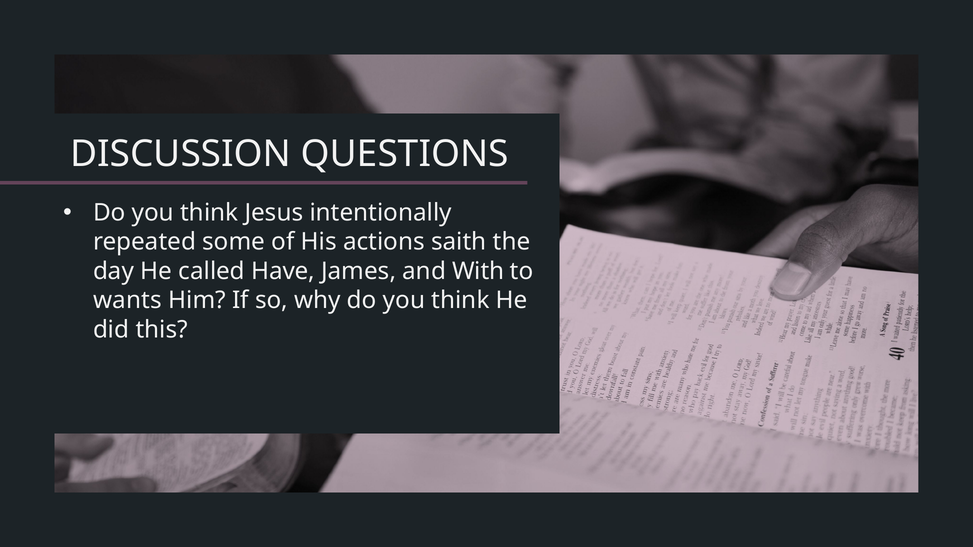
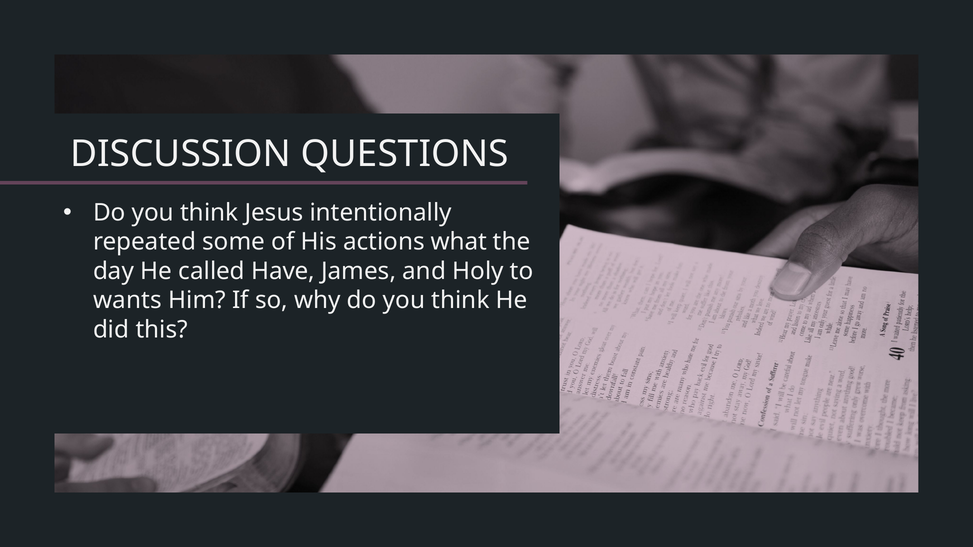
saith: saith -> what
With: With -> Holy
